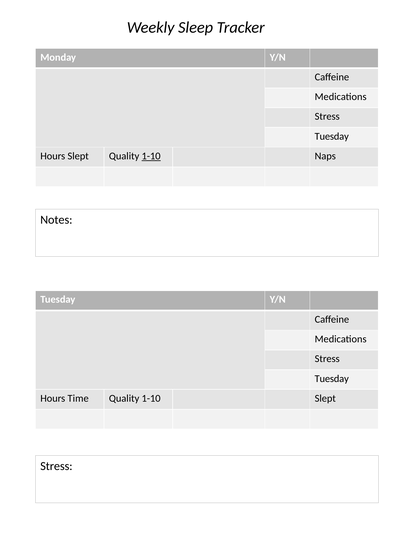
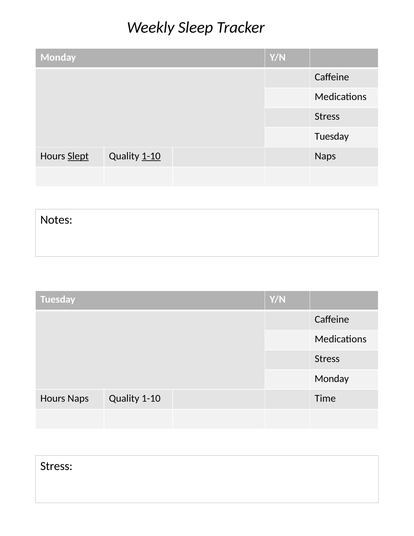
Slept at (78, 156) underline: none -> present
Tuesday at (332, 378): Tuesday -> Monday
Hours Time: Time -> Naps
1-10 Slept: Slept -> Time
